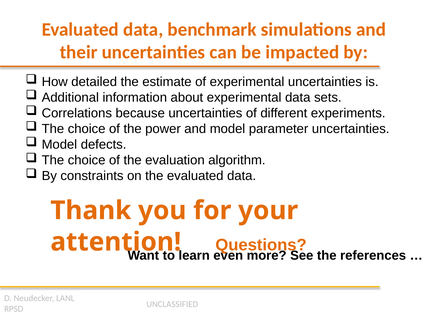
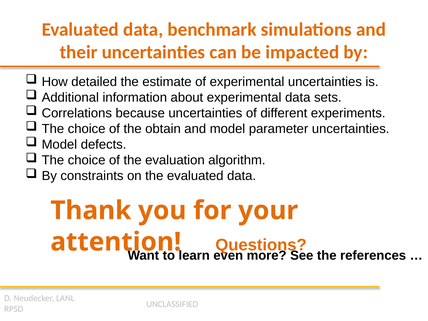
power: power -> obtain
